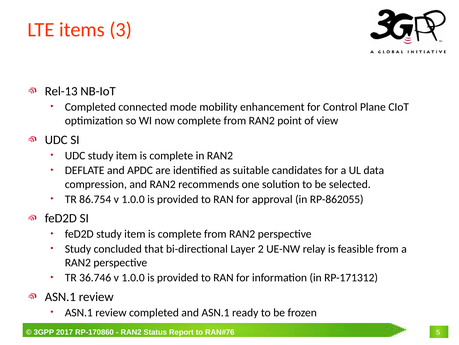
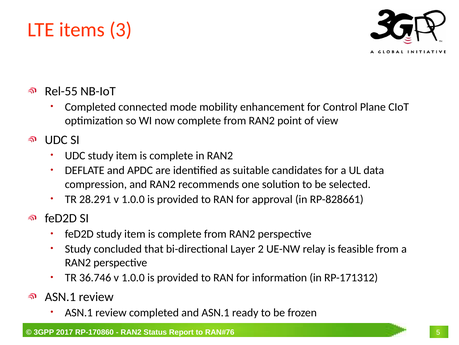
Rel-13: Rel-13 -> Rel-55
86.754: 86.754 -> 28.291
RP-862055: RP-862055 -> RP-828661
